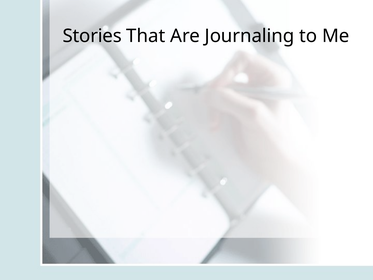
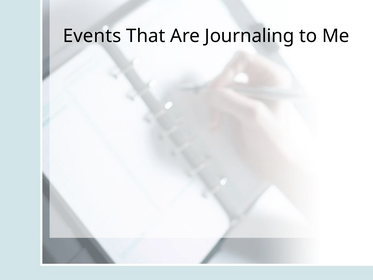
Stories: Stories -> Events
